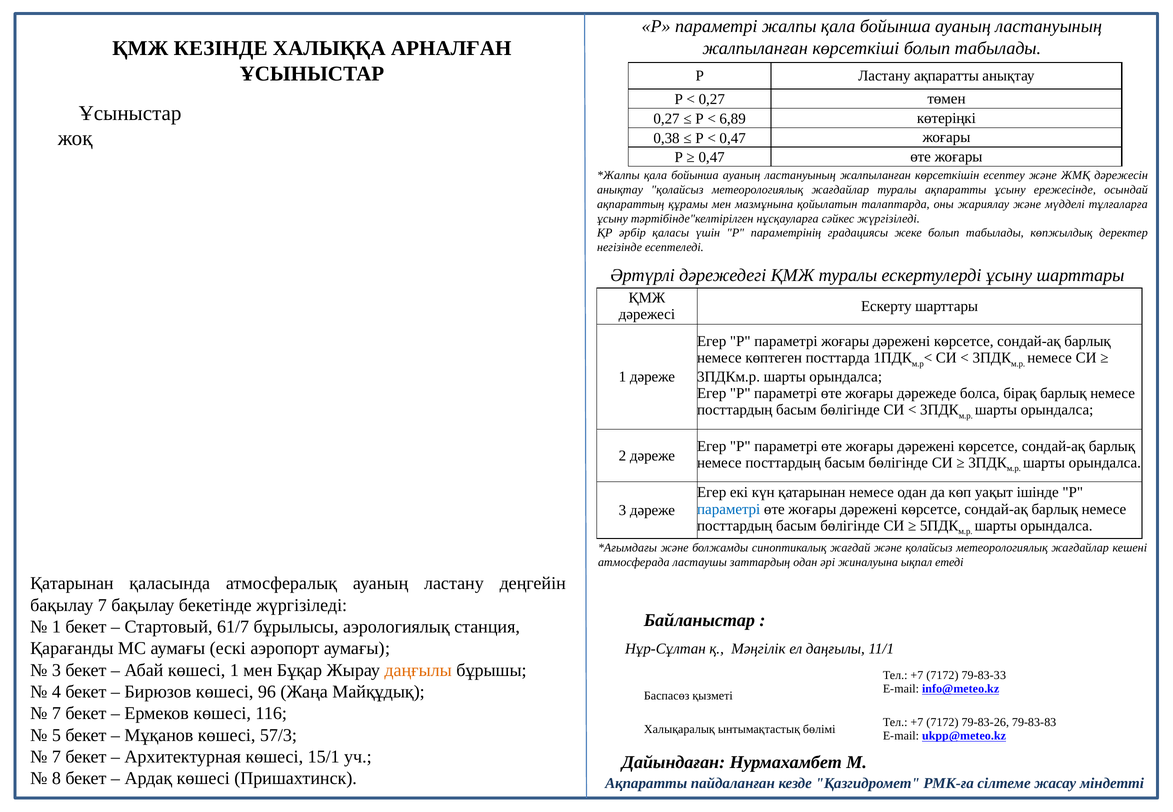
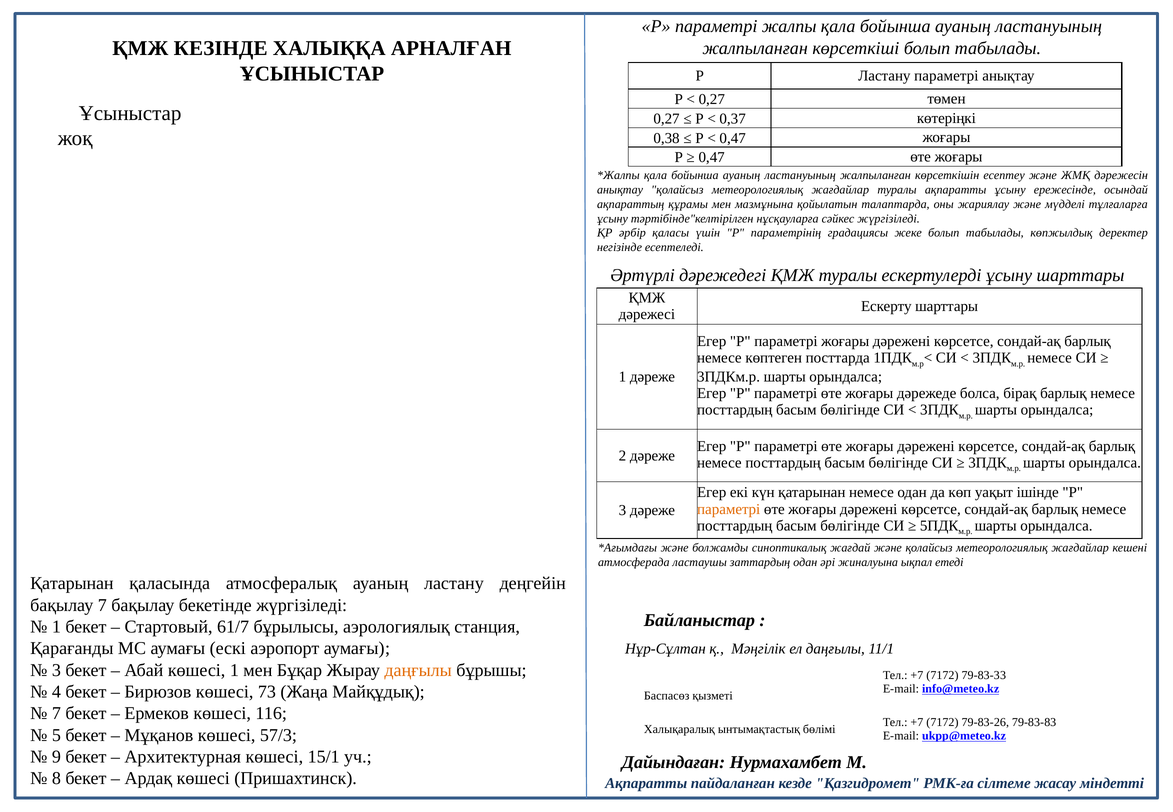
Ластану ақпаратты: ақпаратты -> параметрі
6,89: 6,89 -> 0,37
параметрі at (729, 509) colour: blue -> orange
96: 96 -> 73
7 at (56, 757): 7 -> 9
